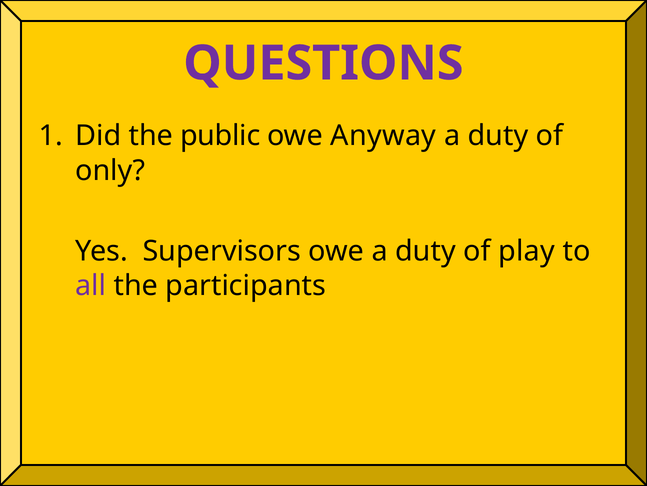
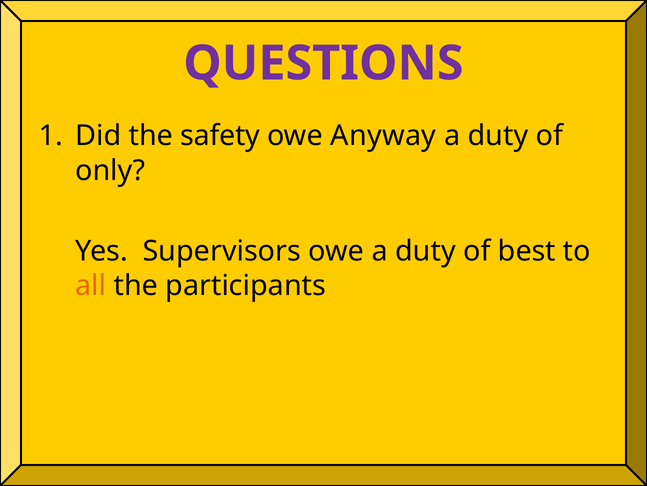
public: public -> safety
play: play -> best
all colour: purple -> orange
